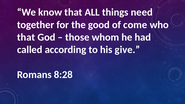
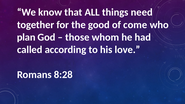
that at (26, 37): that -> plan
give: give -> love
